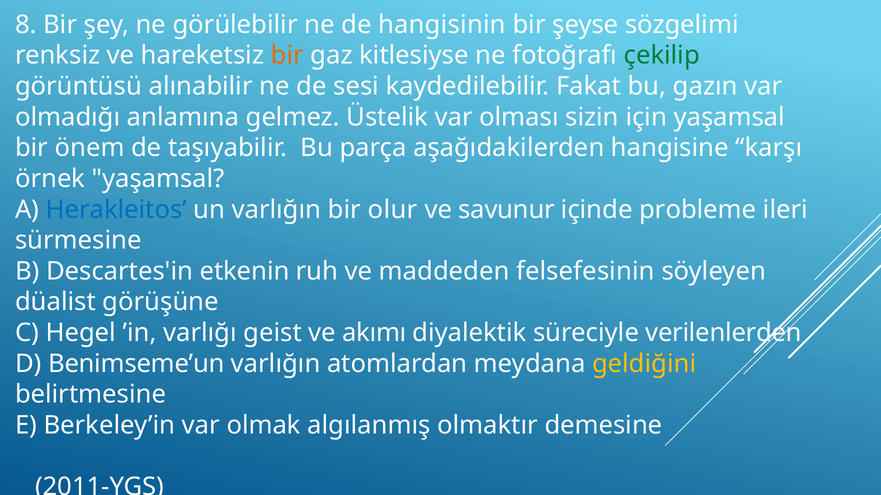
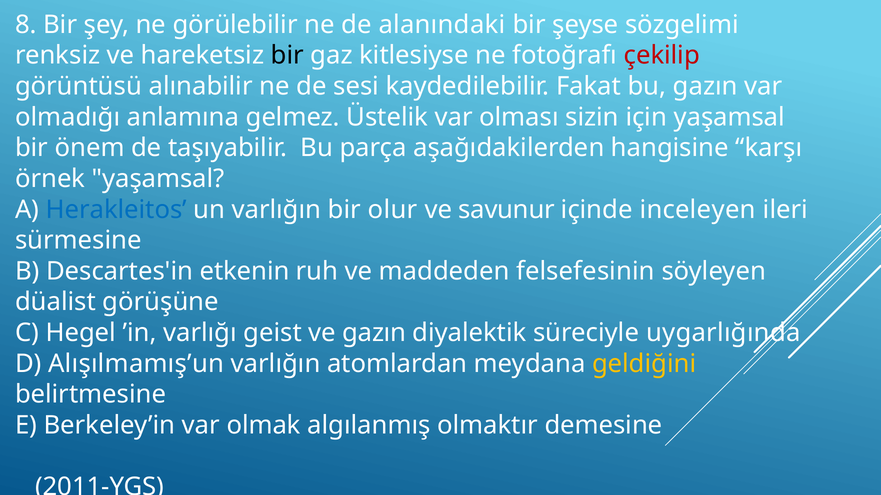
hangisinin: hangisinin -> alanındaki
bir at (287, 56) colour: orange -> black
çekilip colour: green -> red
probleme: probleme -> inceleyen
ve akımı: akımı -> gazın
verilenlerden: verilenlerden -> uygarlığında
Benimseme’un: Benimseme’un -> Alışılmamış’un
